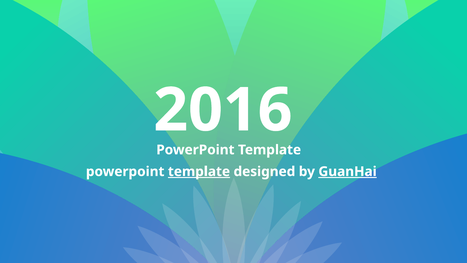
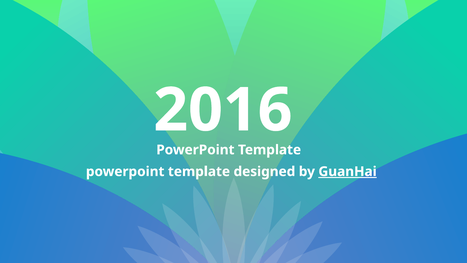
template at (199, 171) underline: present -> none
